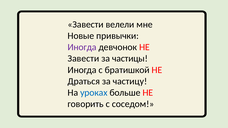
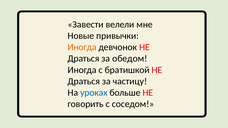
Иногда at (82, 47) colour: purple -> orange
Завести at (83, 59): Завести -> Драться
частицы: частицы -> обедом
